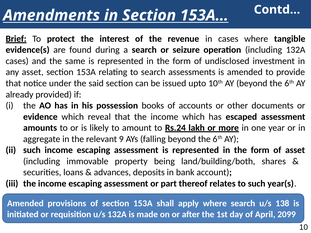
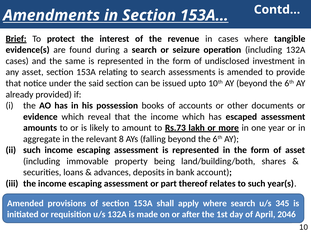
Rs.24: Rs.24 -> Rs.73
9: 9 -> 8
138: 138 -> 345
2099: 2099 -> 2046
